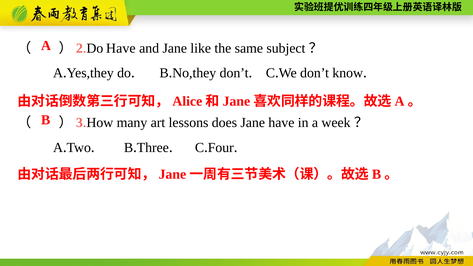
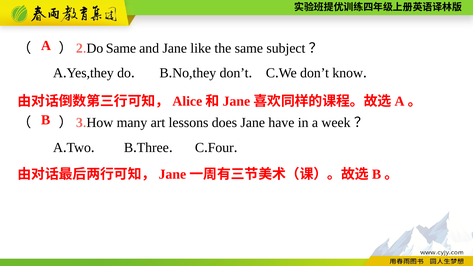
Do Have: Have -> Same
